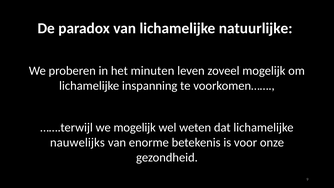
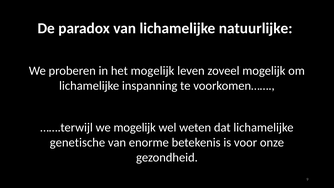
het minuten: minuten -> mogelijk
nauwelijks: nauwelijks -> genetische
